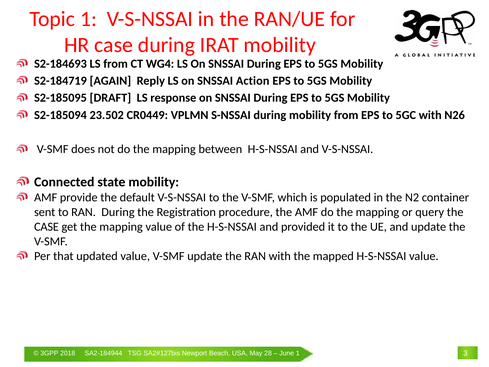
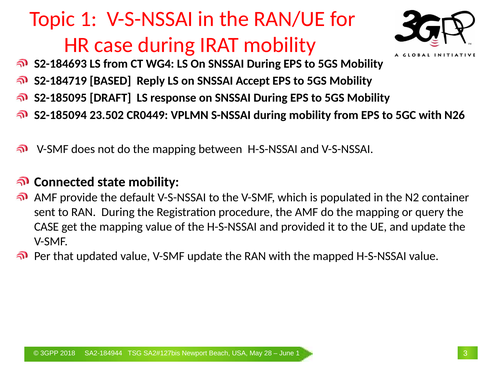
AGAIN: AGAIN -> BASED
Action: Action -> Accept
